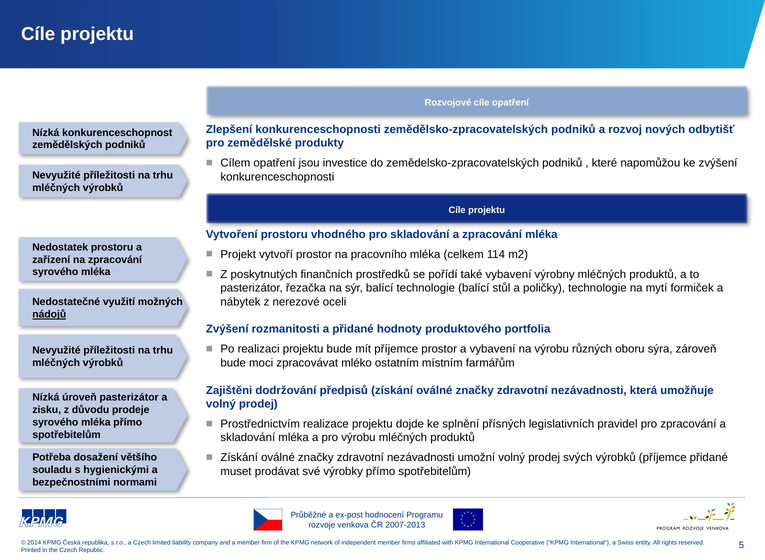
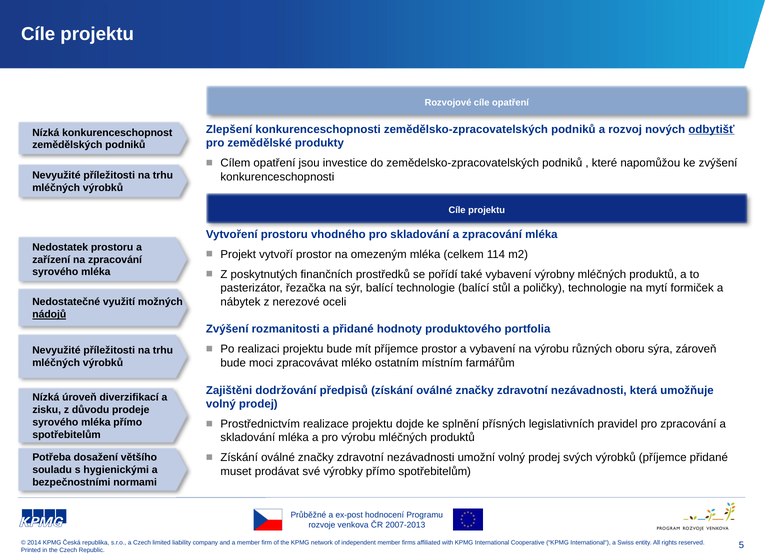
odbytišť underline: none -> present
pracovního: pracovního -> omezeným
úroveň pasterizátor: pasterizátor -> diverzifikací
